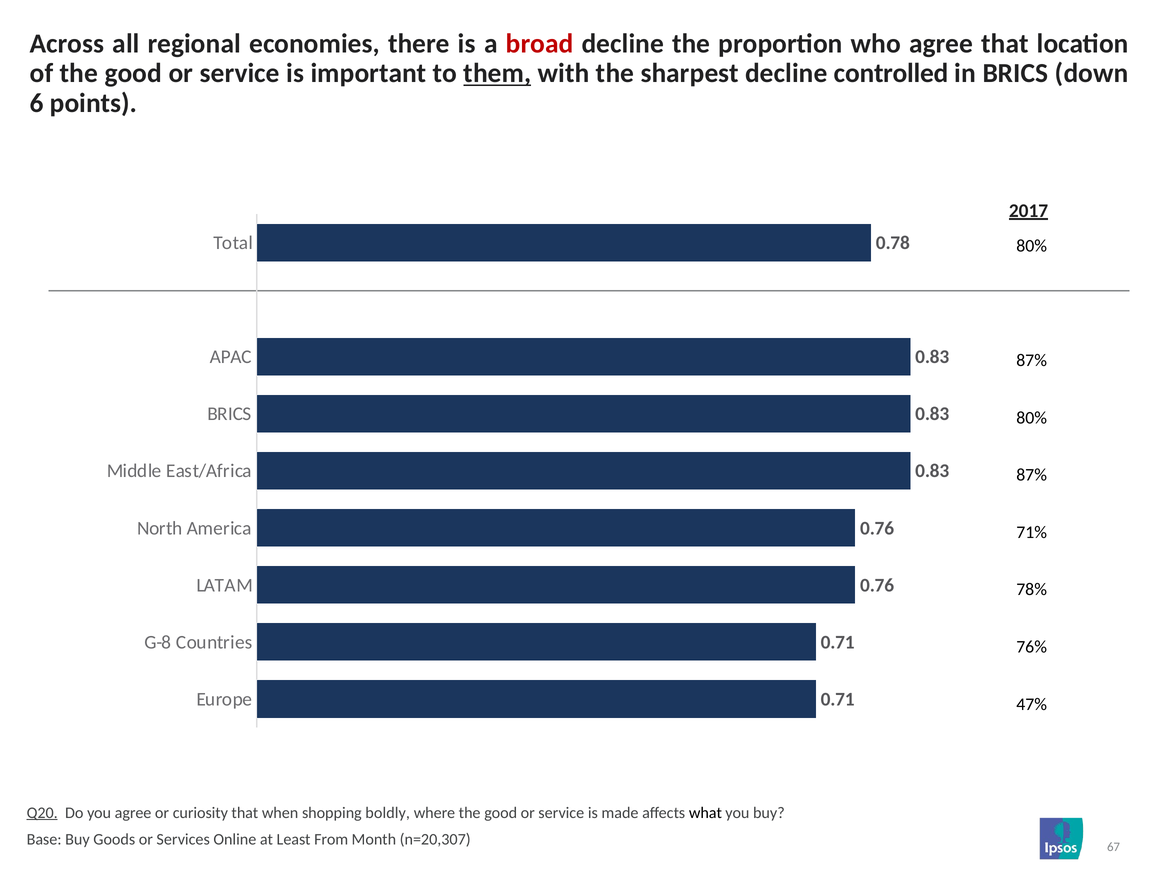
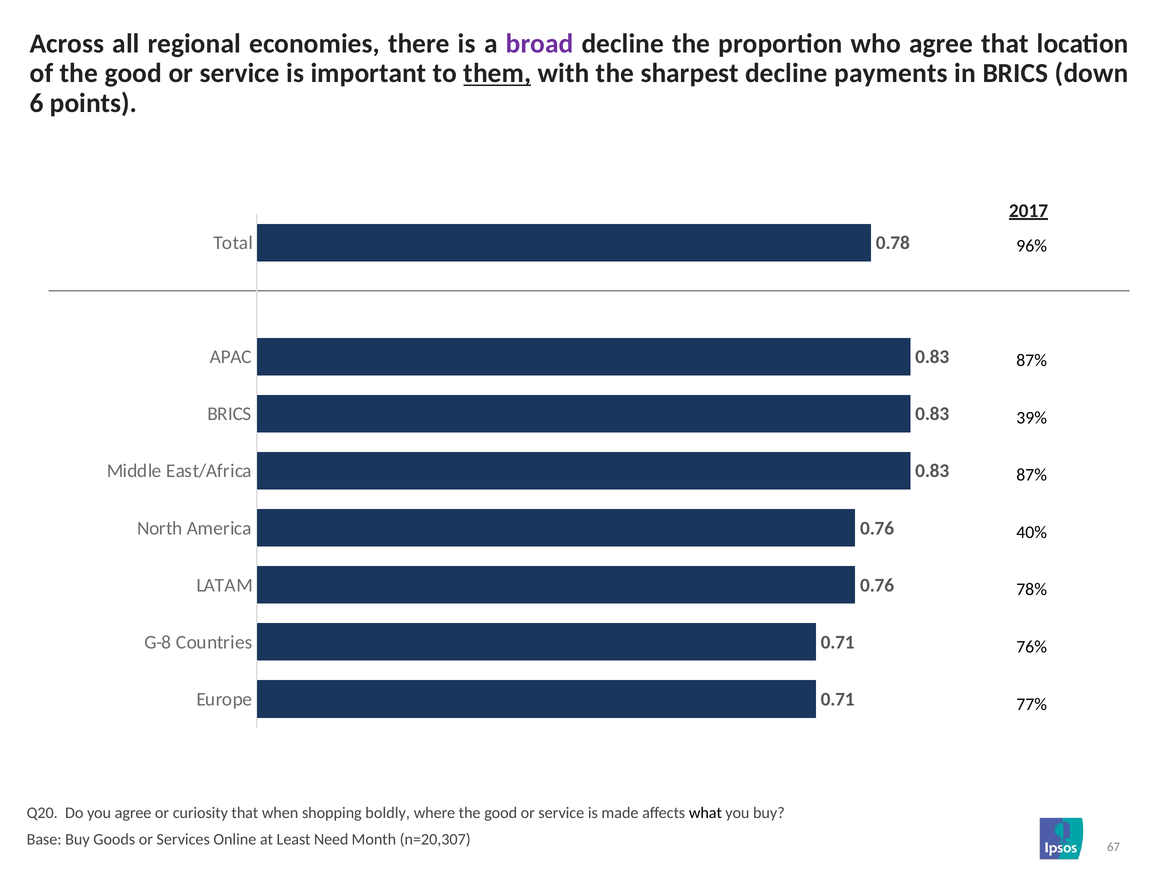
broad colour: red -> purple
controlled: controlled -> payments
80% at (1032, 246): 80% -> 96%
80% at (1032, 418): 80% -> 39%
71%: 71% -> 40%
47%: 47% -> 77%
Q20 underline: present -> none
From: From -> Need
